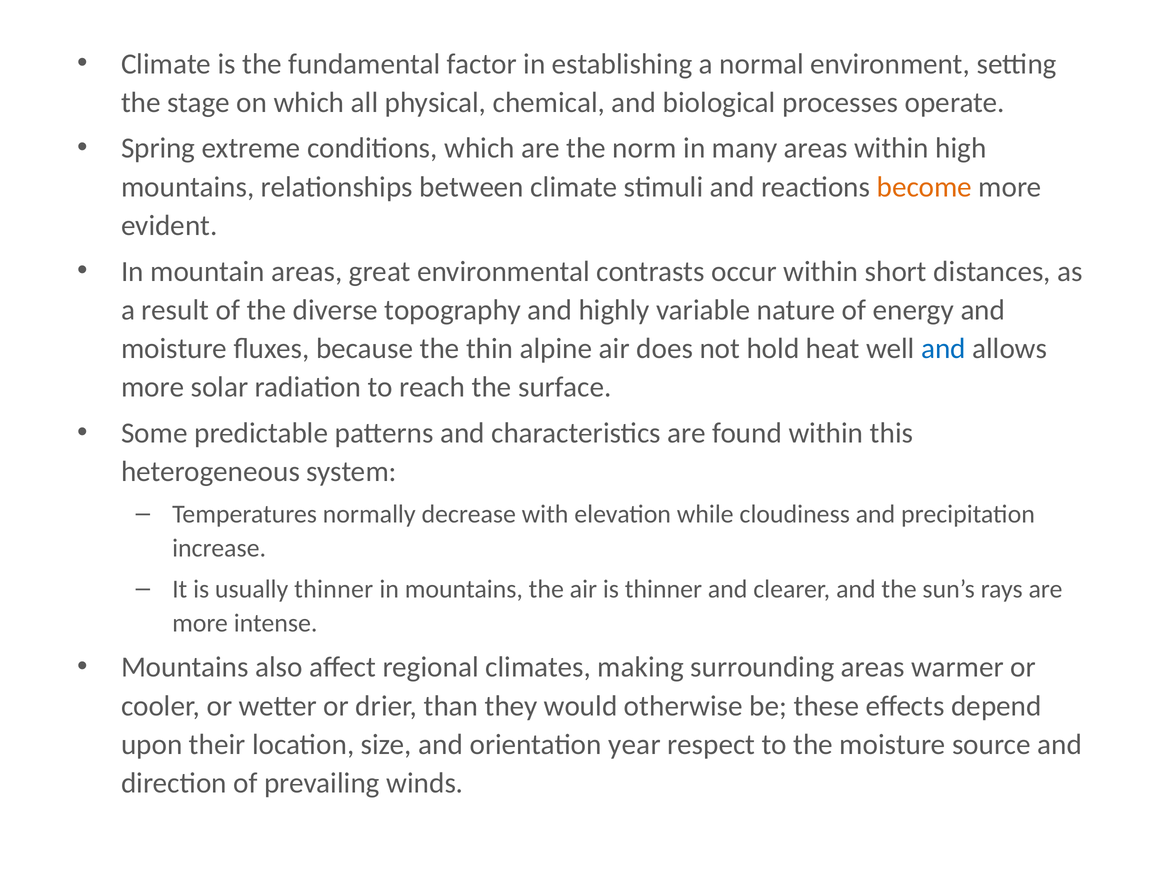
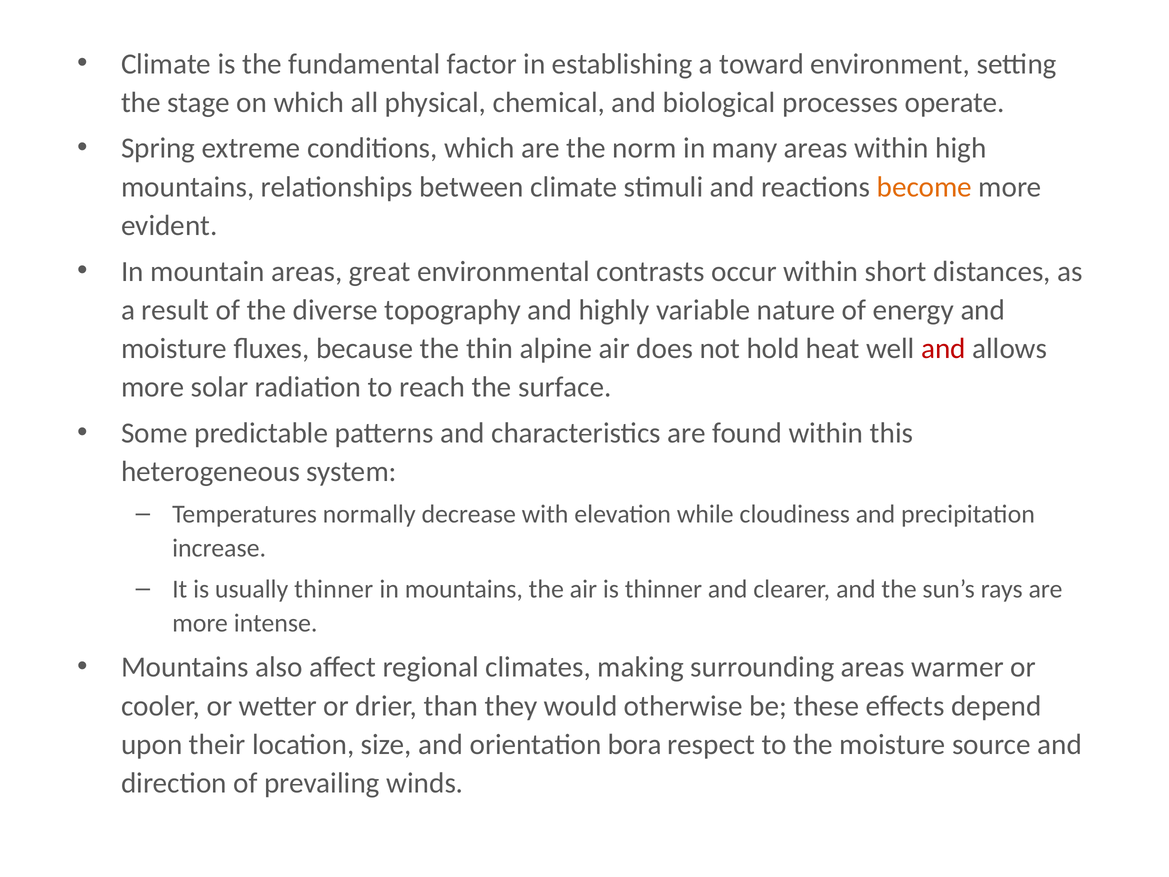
normal: normal -> toward
and at (943, 348) colour: blue -> red
year: year -> bora
